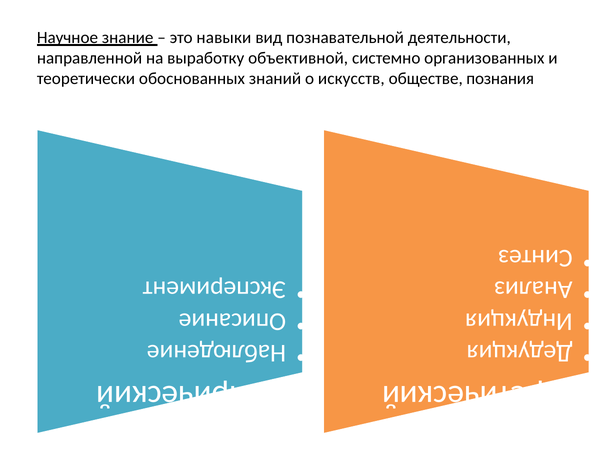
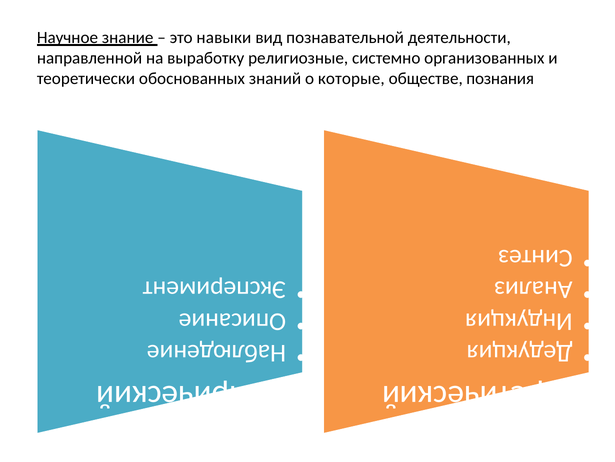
объективной: объективной -> религиозные
искусств: искусств -> которые
